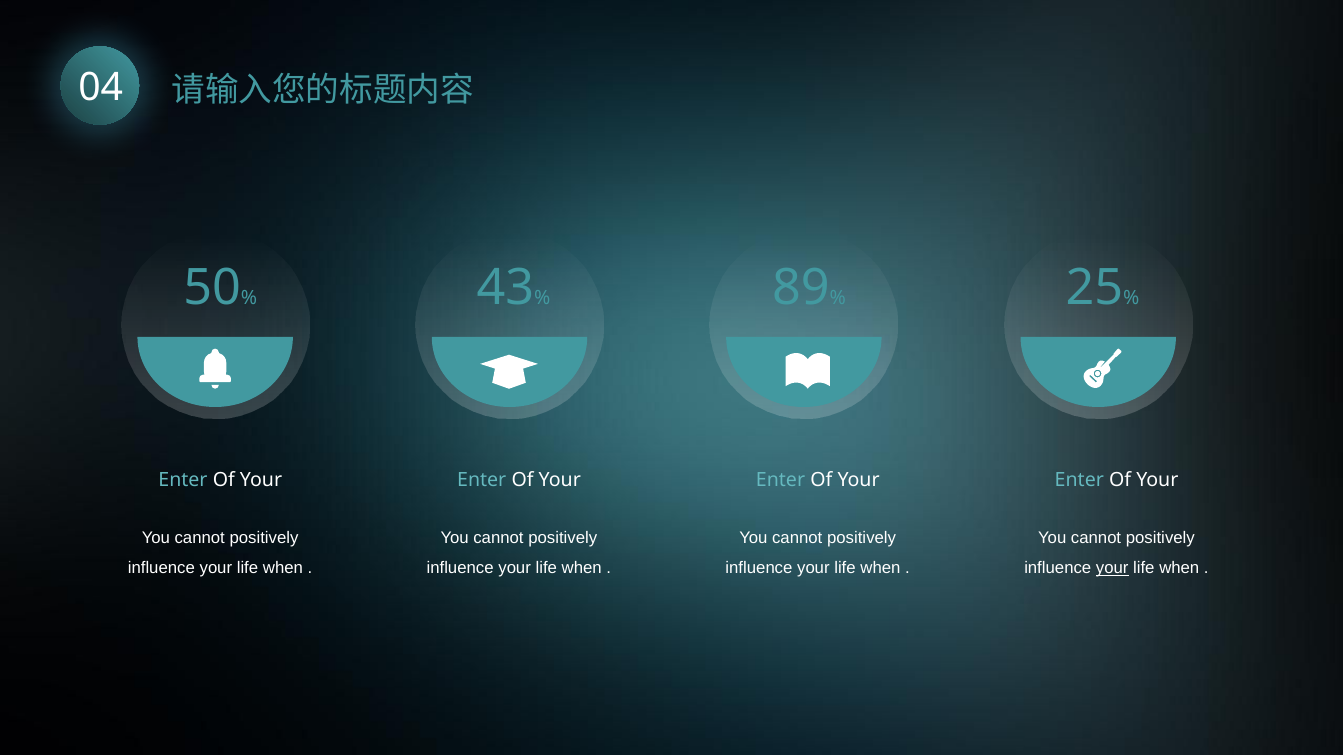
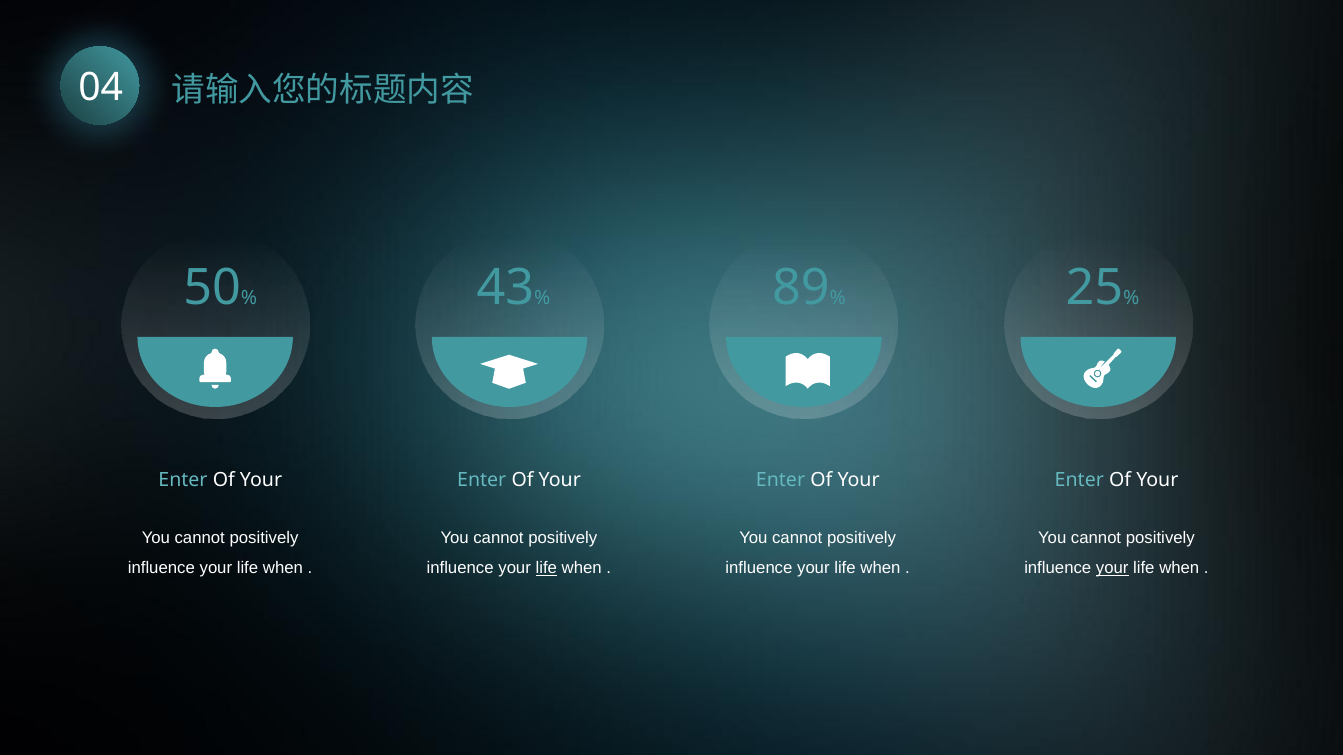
life at (546, 569) underline: none -> present
